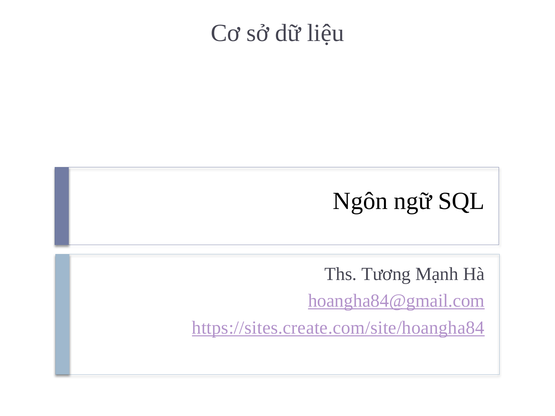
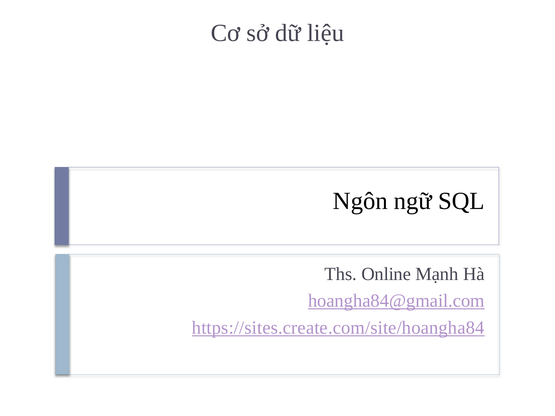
Tương: Tương -> Online
